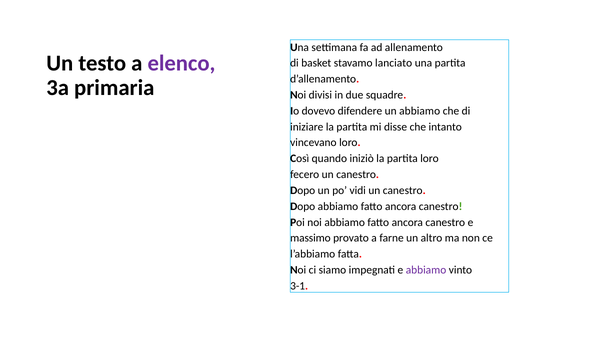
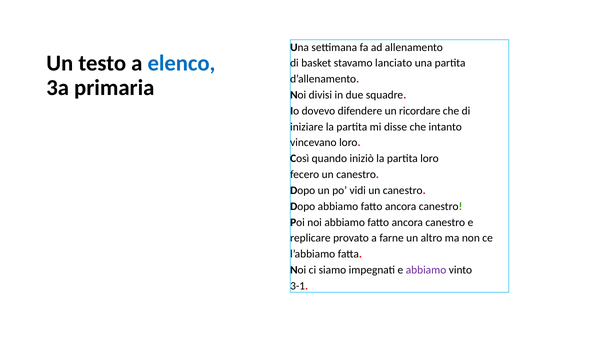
elenco colour: purple -> blue
un abbiamo: abbiamo -> ricordare
massimo: massimo -> replicare
